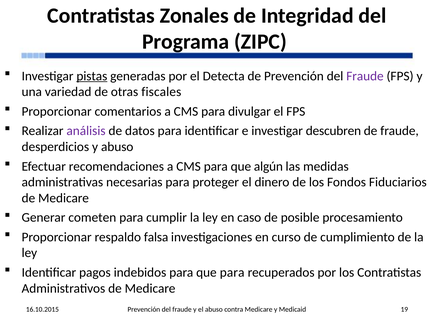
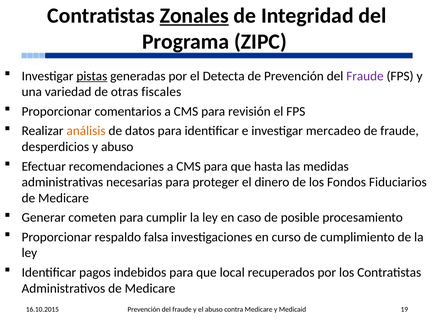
Zonales underline: none -> present
divulgar: divulgar -> revisión
análisis colour: purple -> orange
descubren: descubren -> mercadeo
algún: algún -> hasta
que para: para -> local
